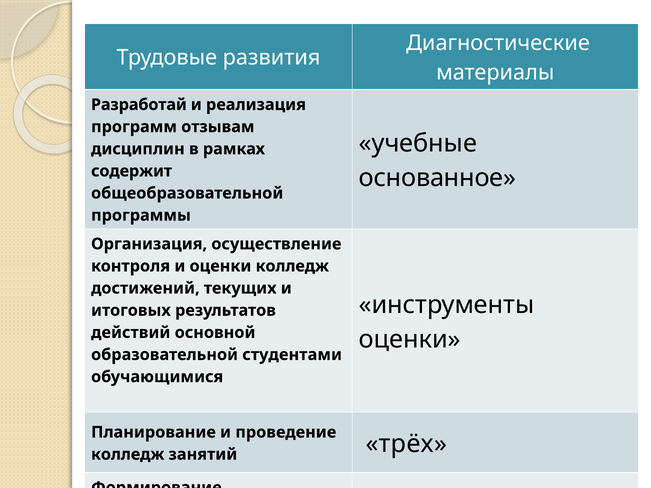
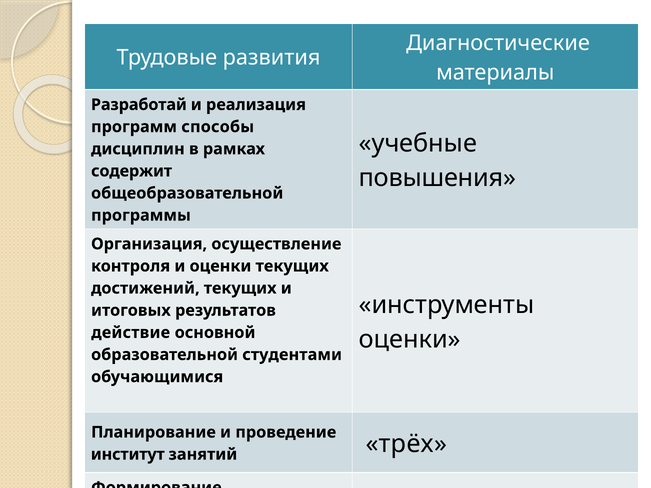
отзывам: отзывам -> способы
основанное: основанное -> повышения
оценки колледж: колледж -> текущих
действий at (131, 333): действий -> действие
колледж at (128, 455): колледж -> институт
